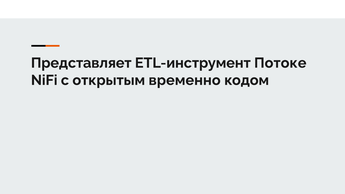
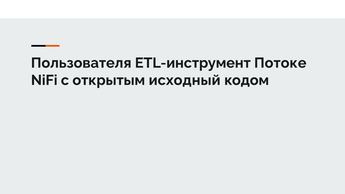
Представляет: Представляет -> Пользователя
временно: временно -> исходный
